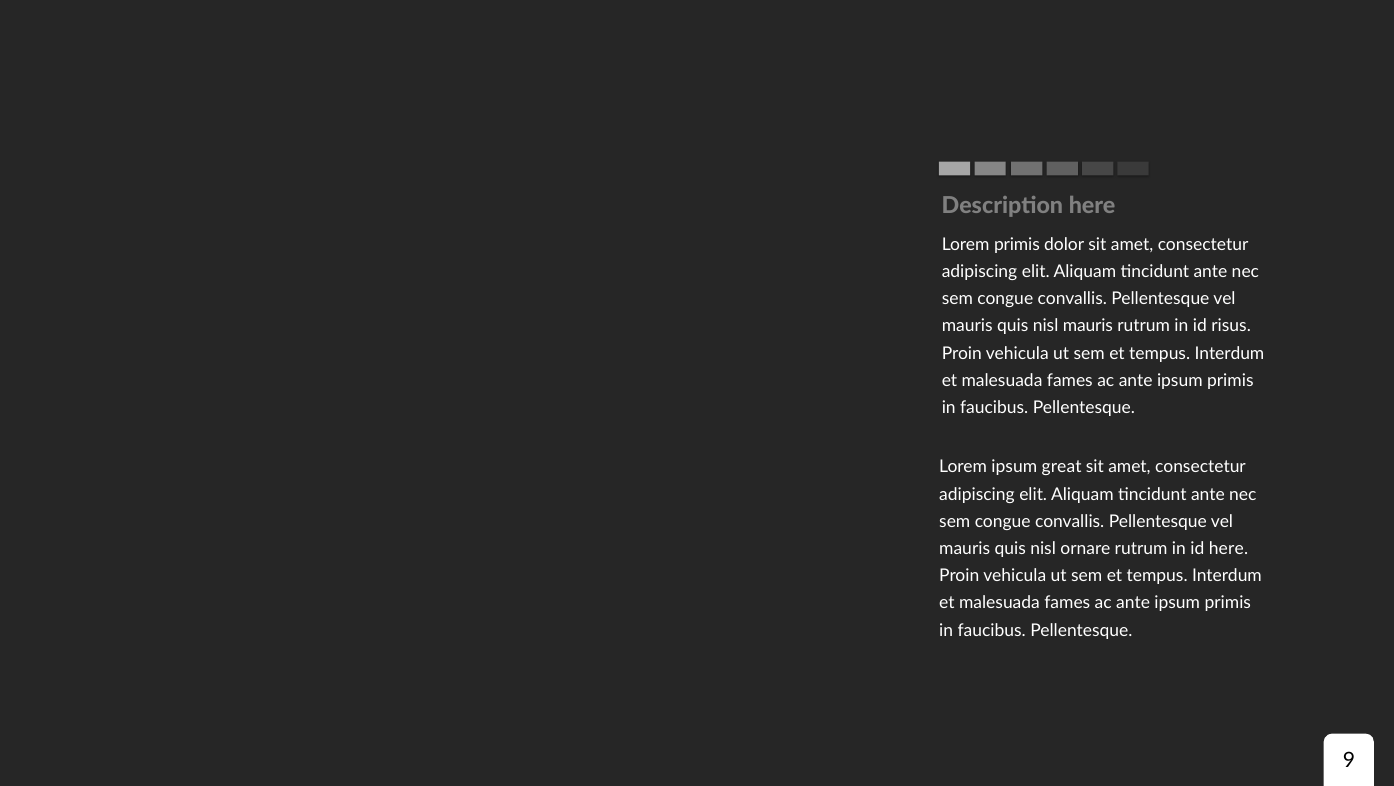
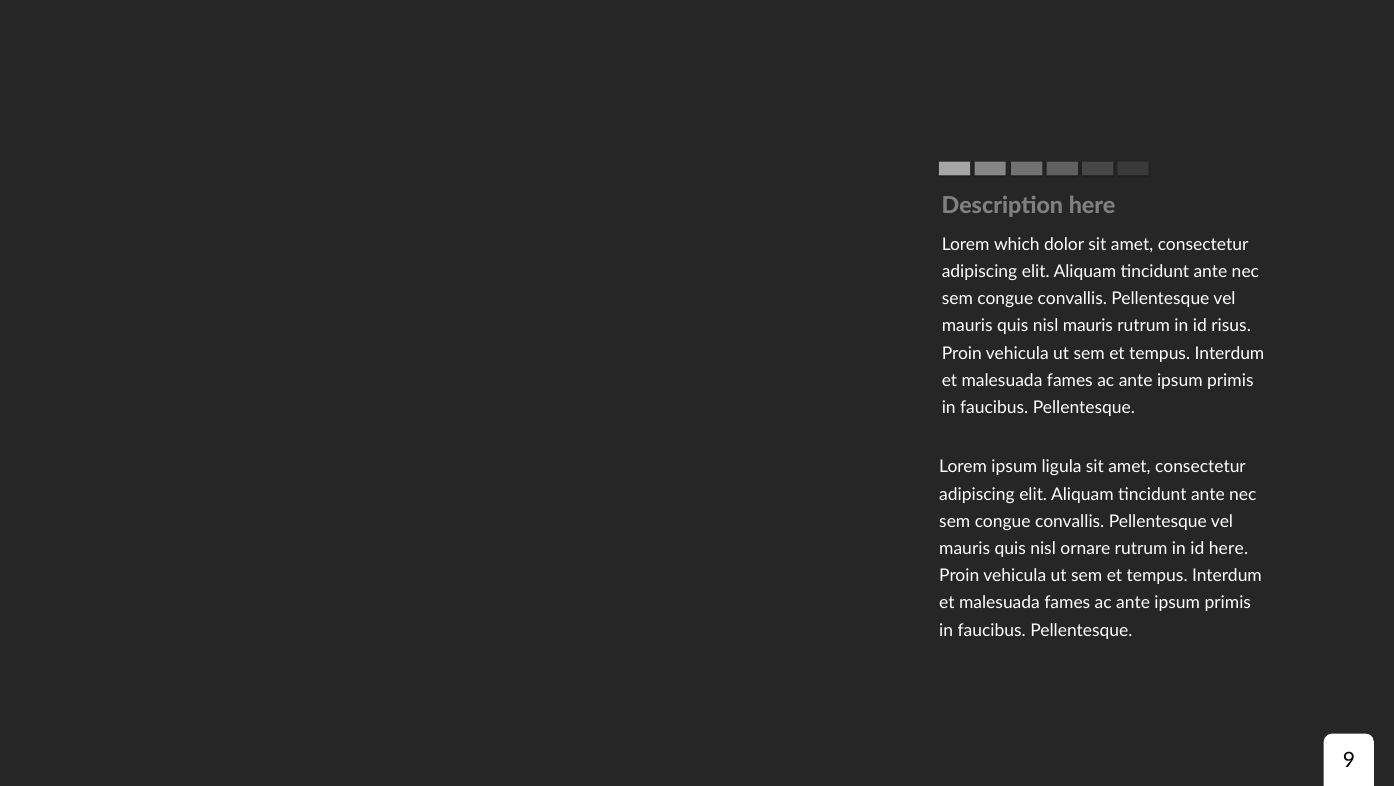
Lorem primis: primis -> which
great: great -> ligula
